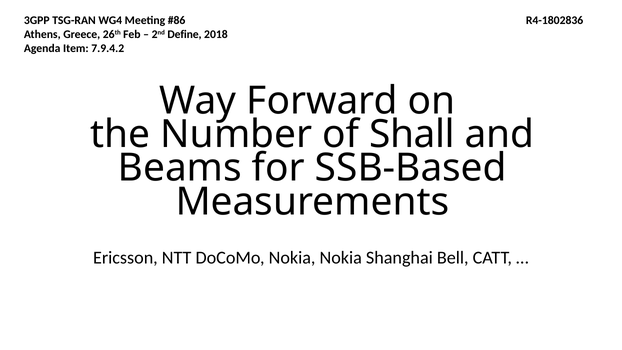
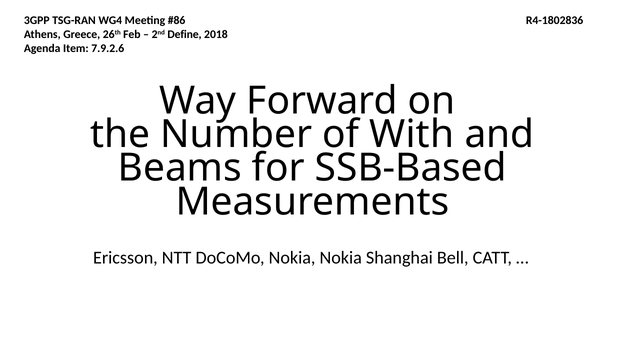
7.9.4.2: 7.9.4.2 -> 7.9.2.6
Shall: Shall -> With
